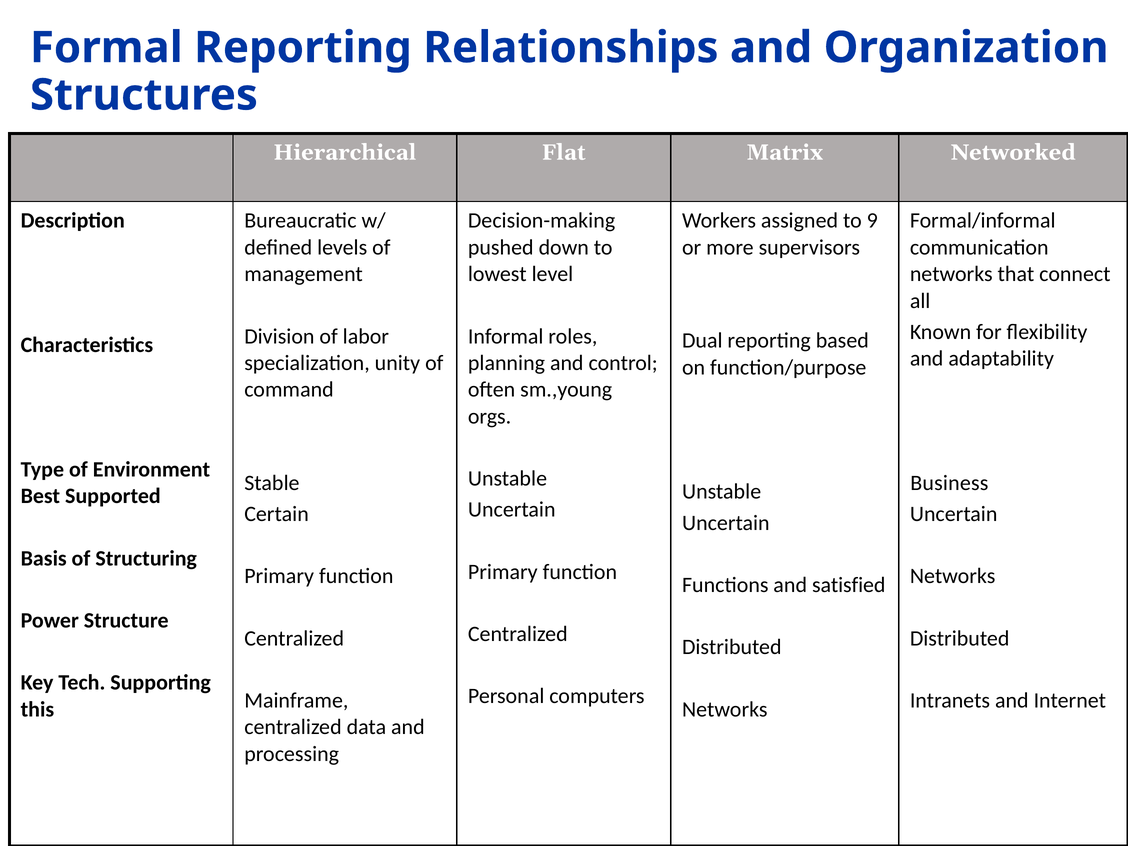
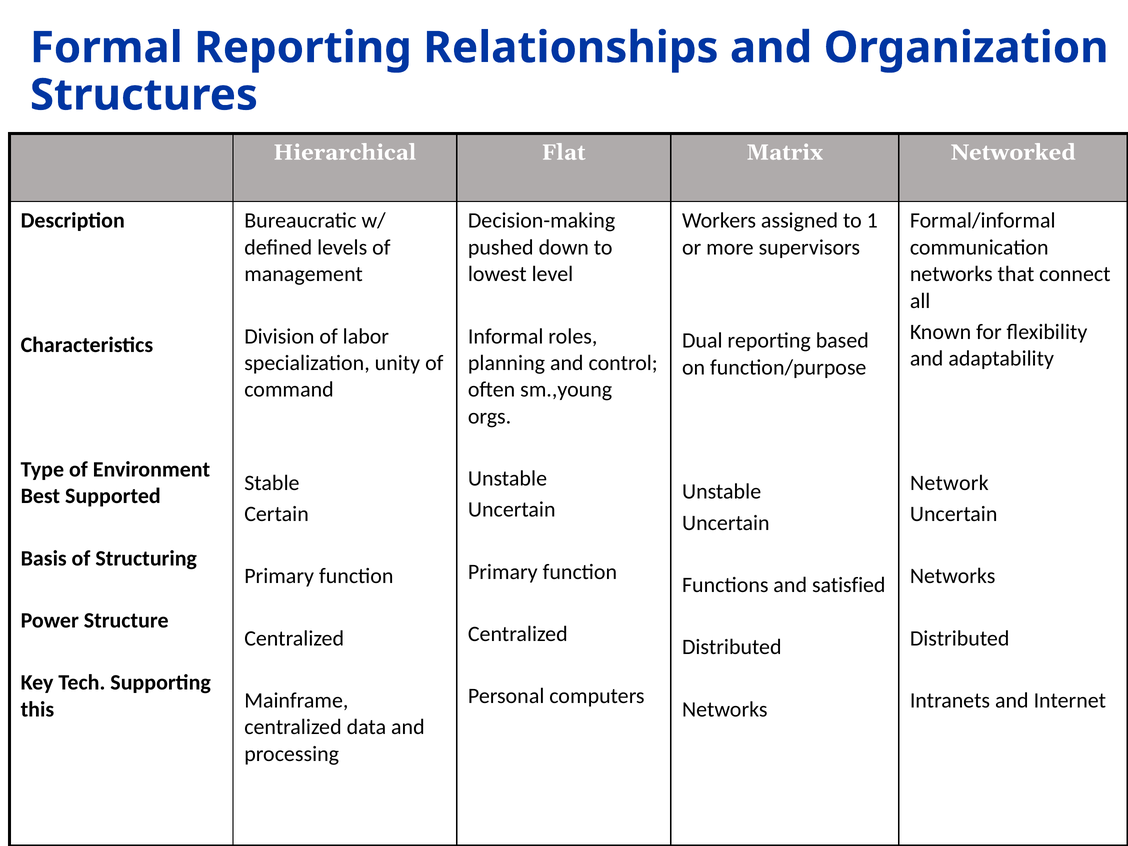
9: 9 -> 1
Business: Business -> Network
